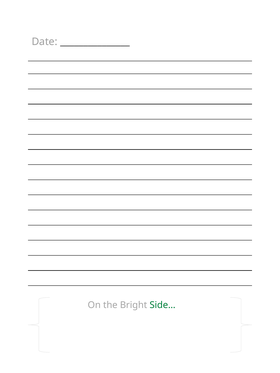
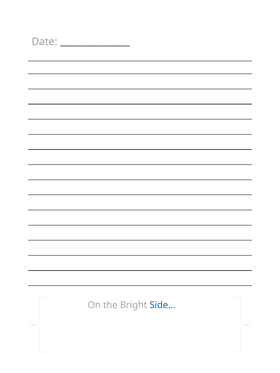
Side… colour: green -> blue
